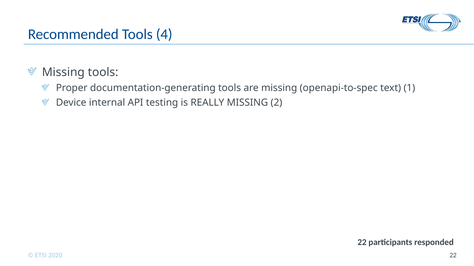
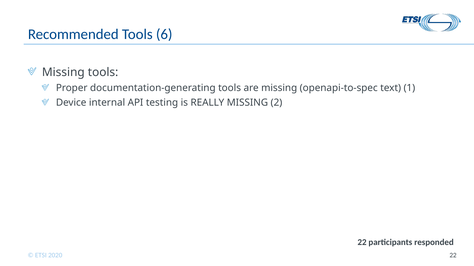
4: 4 -> 6
